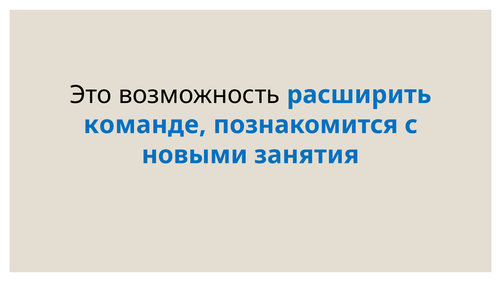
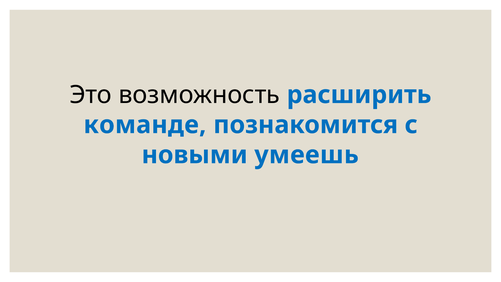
занятия: занятия -> умеешь
